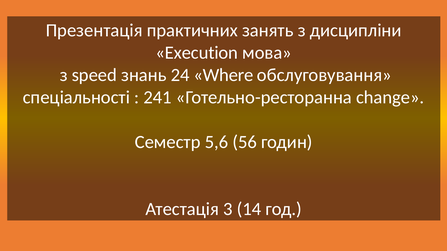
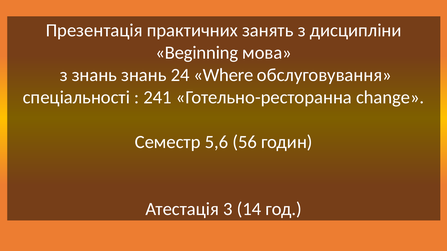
Execution: Execution -> Beginning
з speed: speed -> знань
